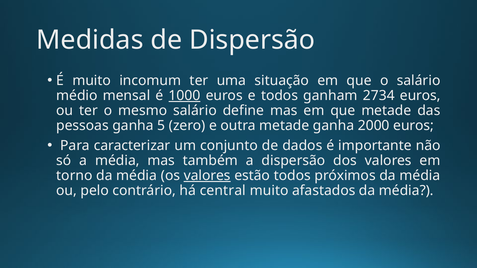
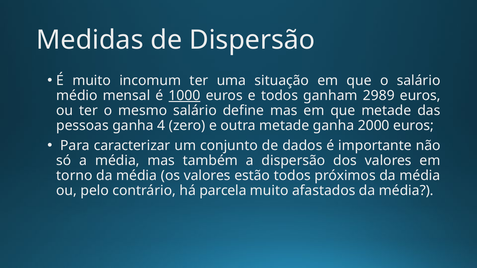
2734: 2734 -> 2989
5: 5 -> 4
valores at (207, 176) underline: present -> none
central: central -> parcela
